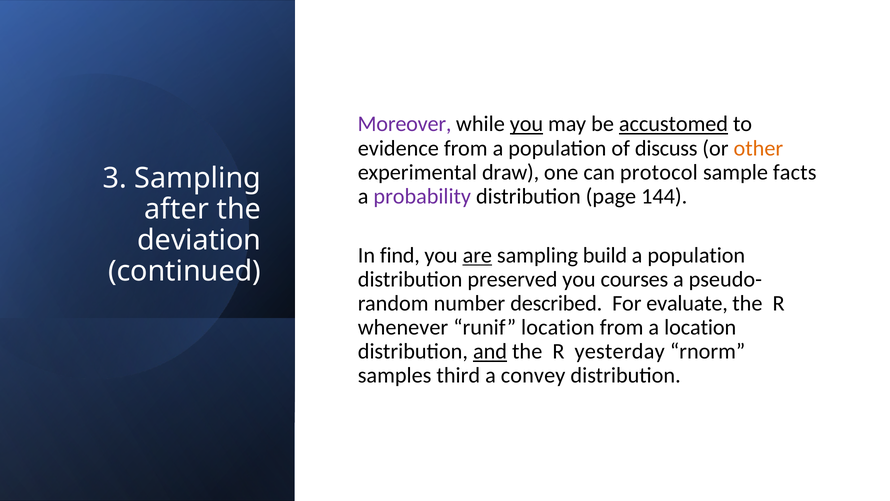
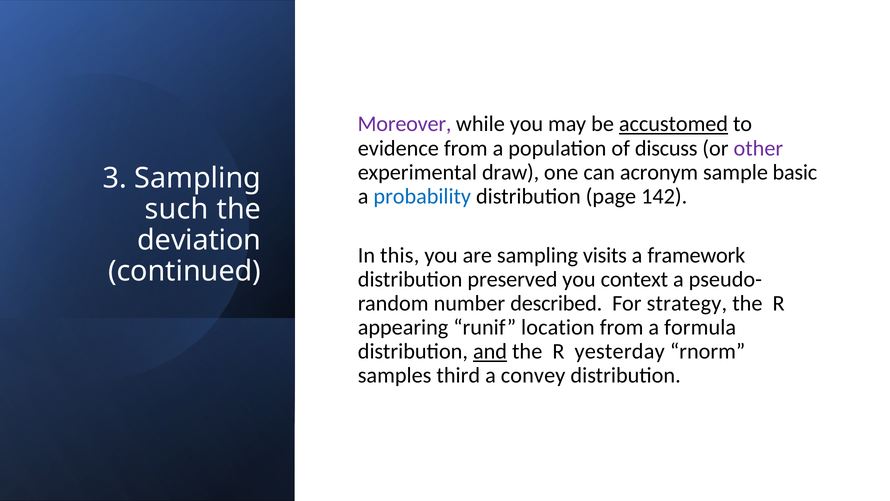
you at (526, 124) underline: present -> none
other colour: orange -> purple
protocol: protocol -> acronym
facts: facts -> basic
probability colour: purple -> blue
144: 144 -> 142
after: after -> such
find: find -> this
are underline: present -> none
build: build -> visits
population at (696, 255): population -> framework
courses: courses -> context
evaluate: evaluate -> strategy
whenever: whenever -> appearing
a location: location -> formula
